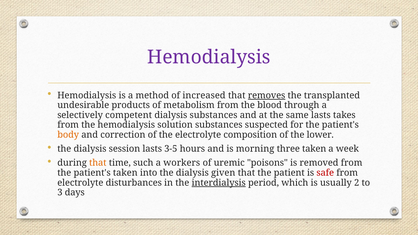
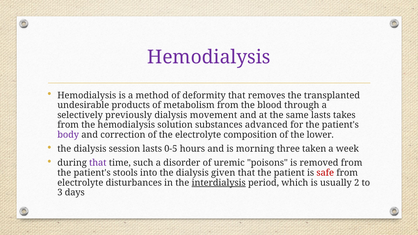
increased: increased -> deformity
removes underline: present -> none
competent: competent -> previously
dialysis substances: substances -> movement
suspected: suspected -> advanced
body colour: orange -> purple
3-5: 3-5 -> 0-5
that at (98, 163) colour: orange -> purple
workers: workers -> disorder
patient's taken: taken -> stools
